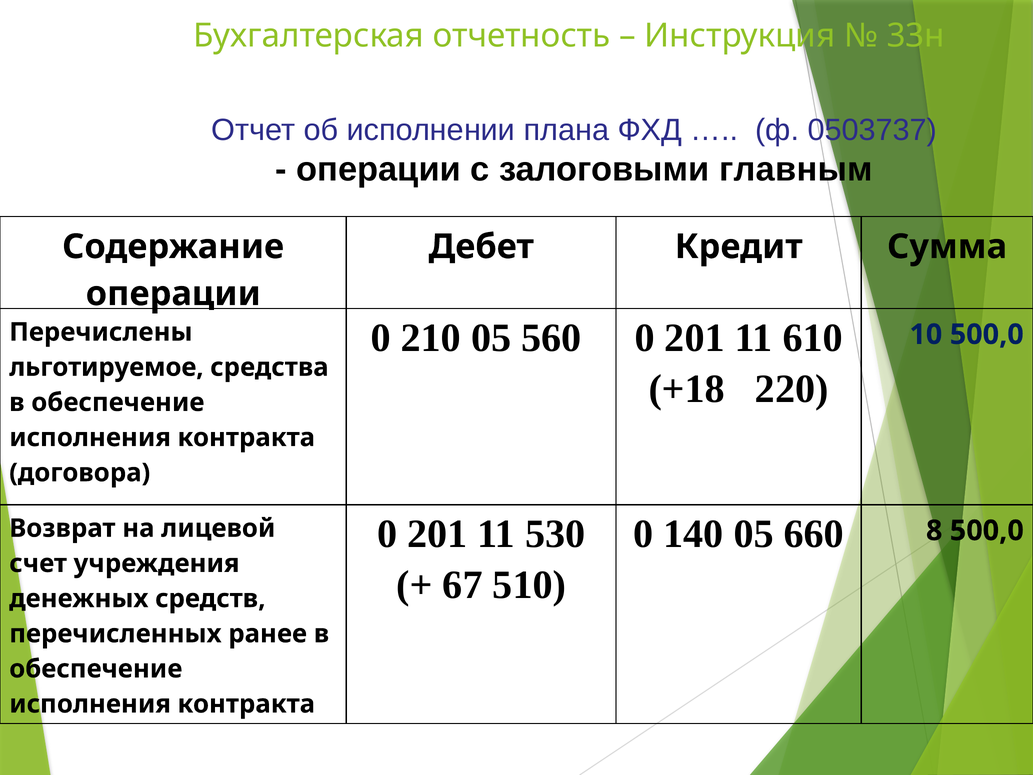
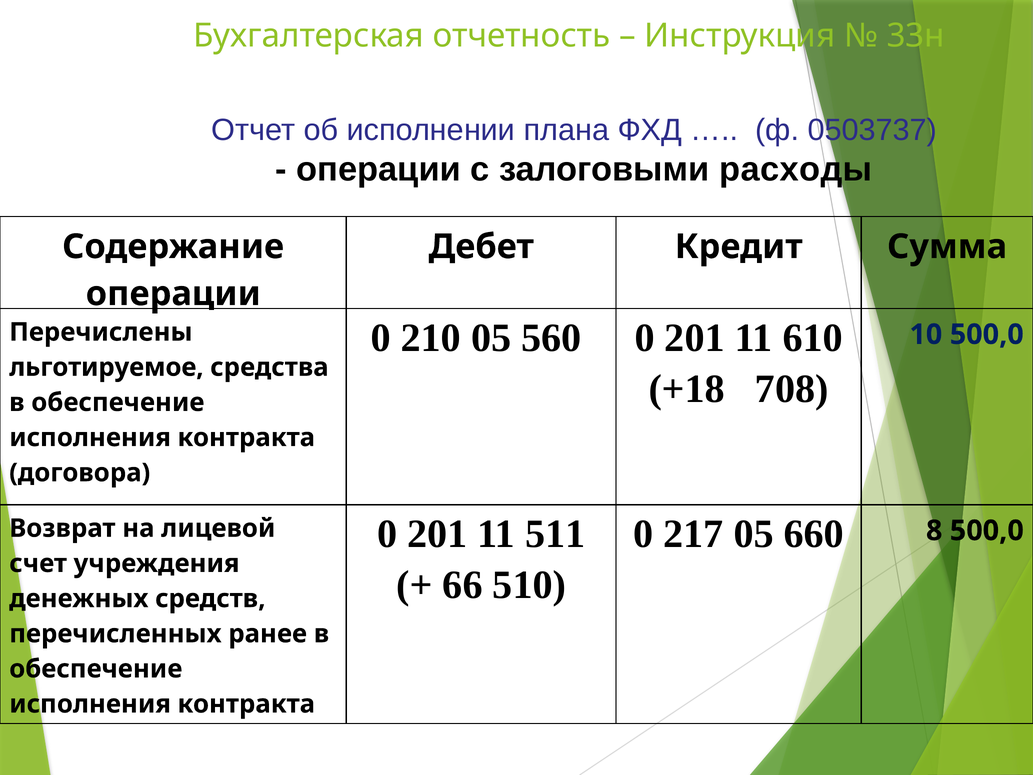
главным: главным -> расходы
220: 220 -> 708
530: 530 -> 511
140: 140 -> 217
67: 67 -> 66
